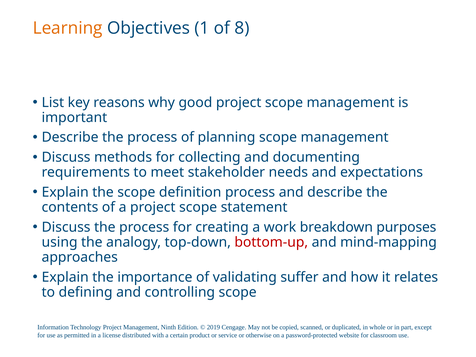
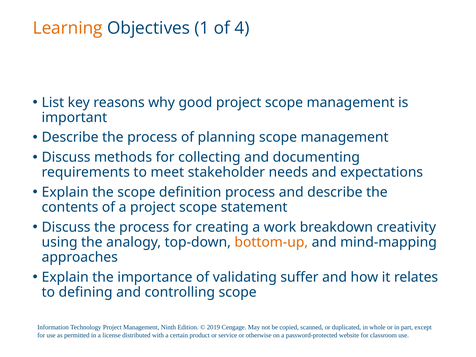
8: 8 -> 4
purposes: purposes -> creativity
bottom-up colour: red -> orange
